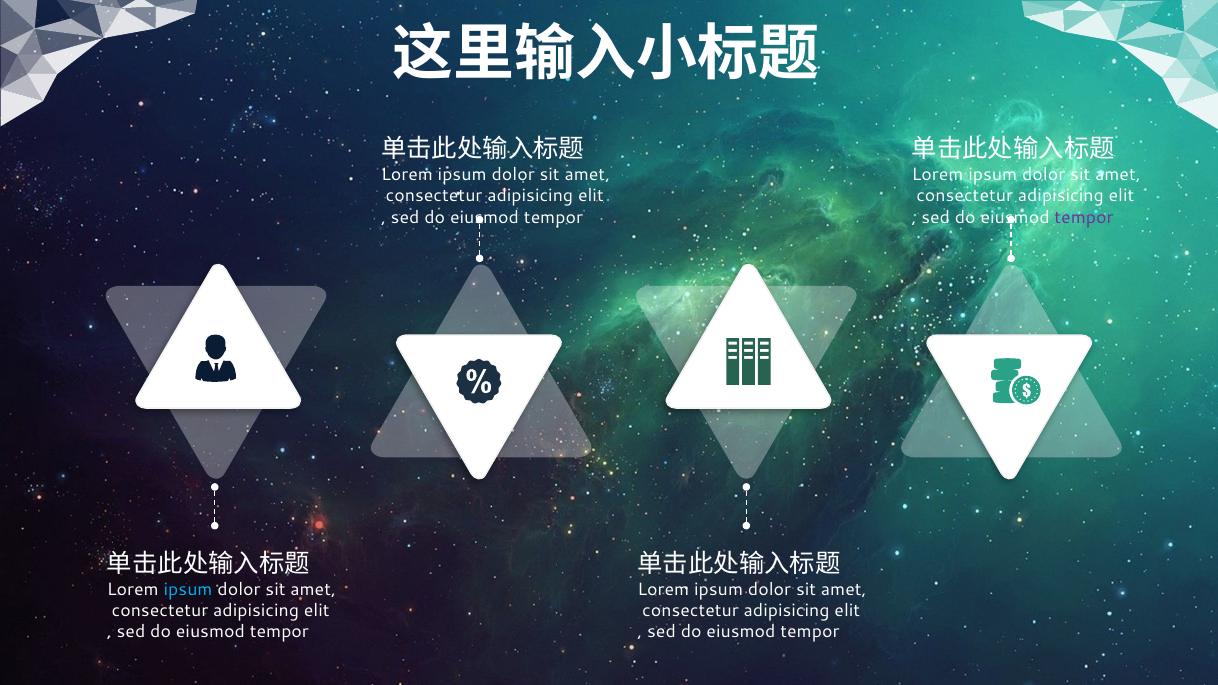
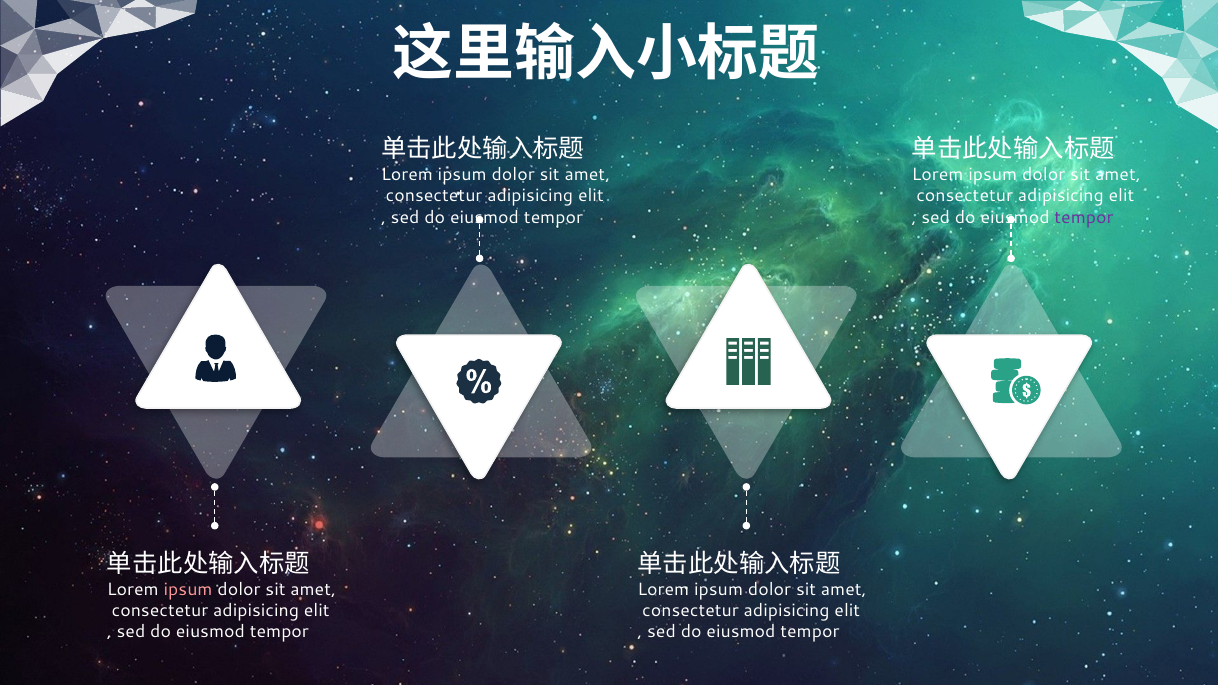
ipsum at (188, 589) colour: light blue -> pink
